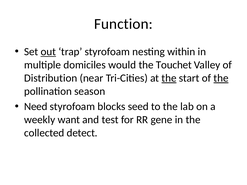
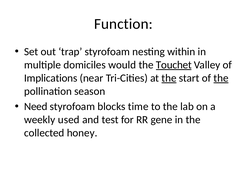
out underline: present -> none
Touchet underline: none -> present
Distribution: Distribution -> Implications
seed: seed -> time
want: want -> used
detect: detect -> honey
